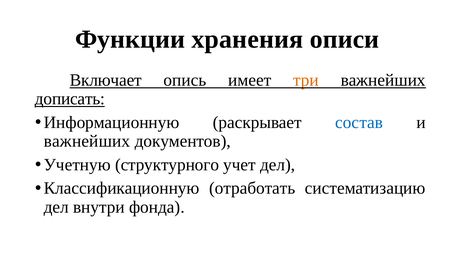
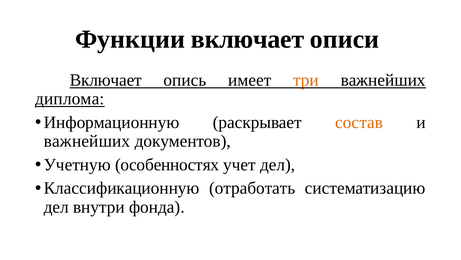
Функции хранения: хранения -> включает
дописать: дописать -> диплома
состав colour: blue -> orange
структурного: структурного -> особенностях
